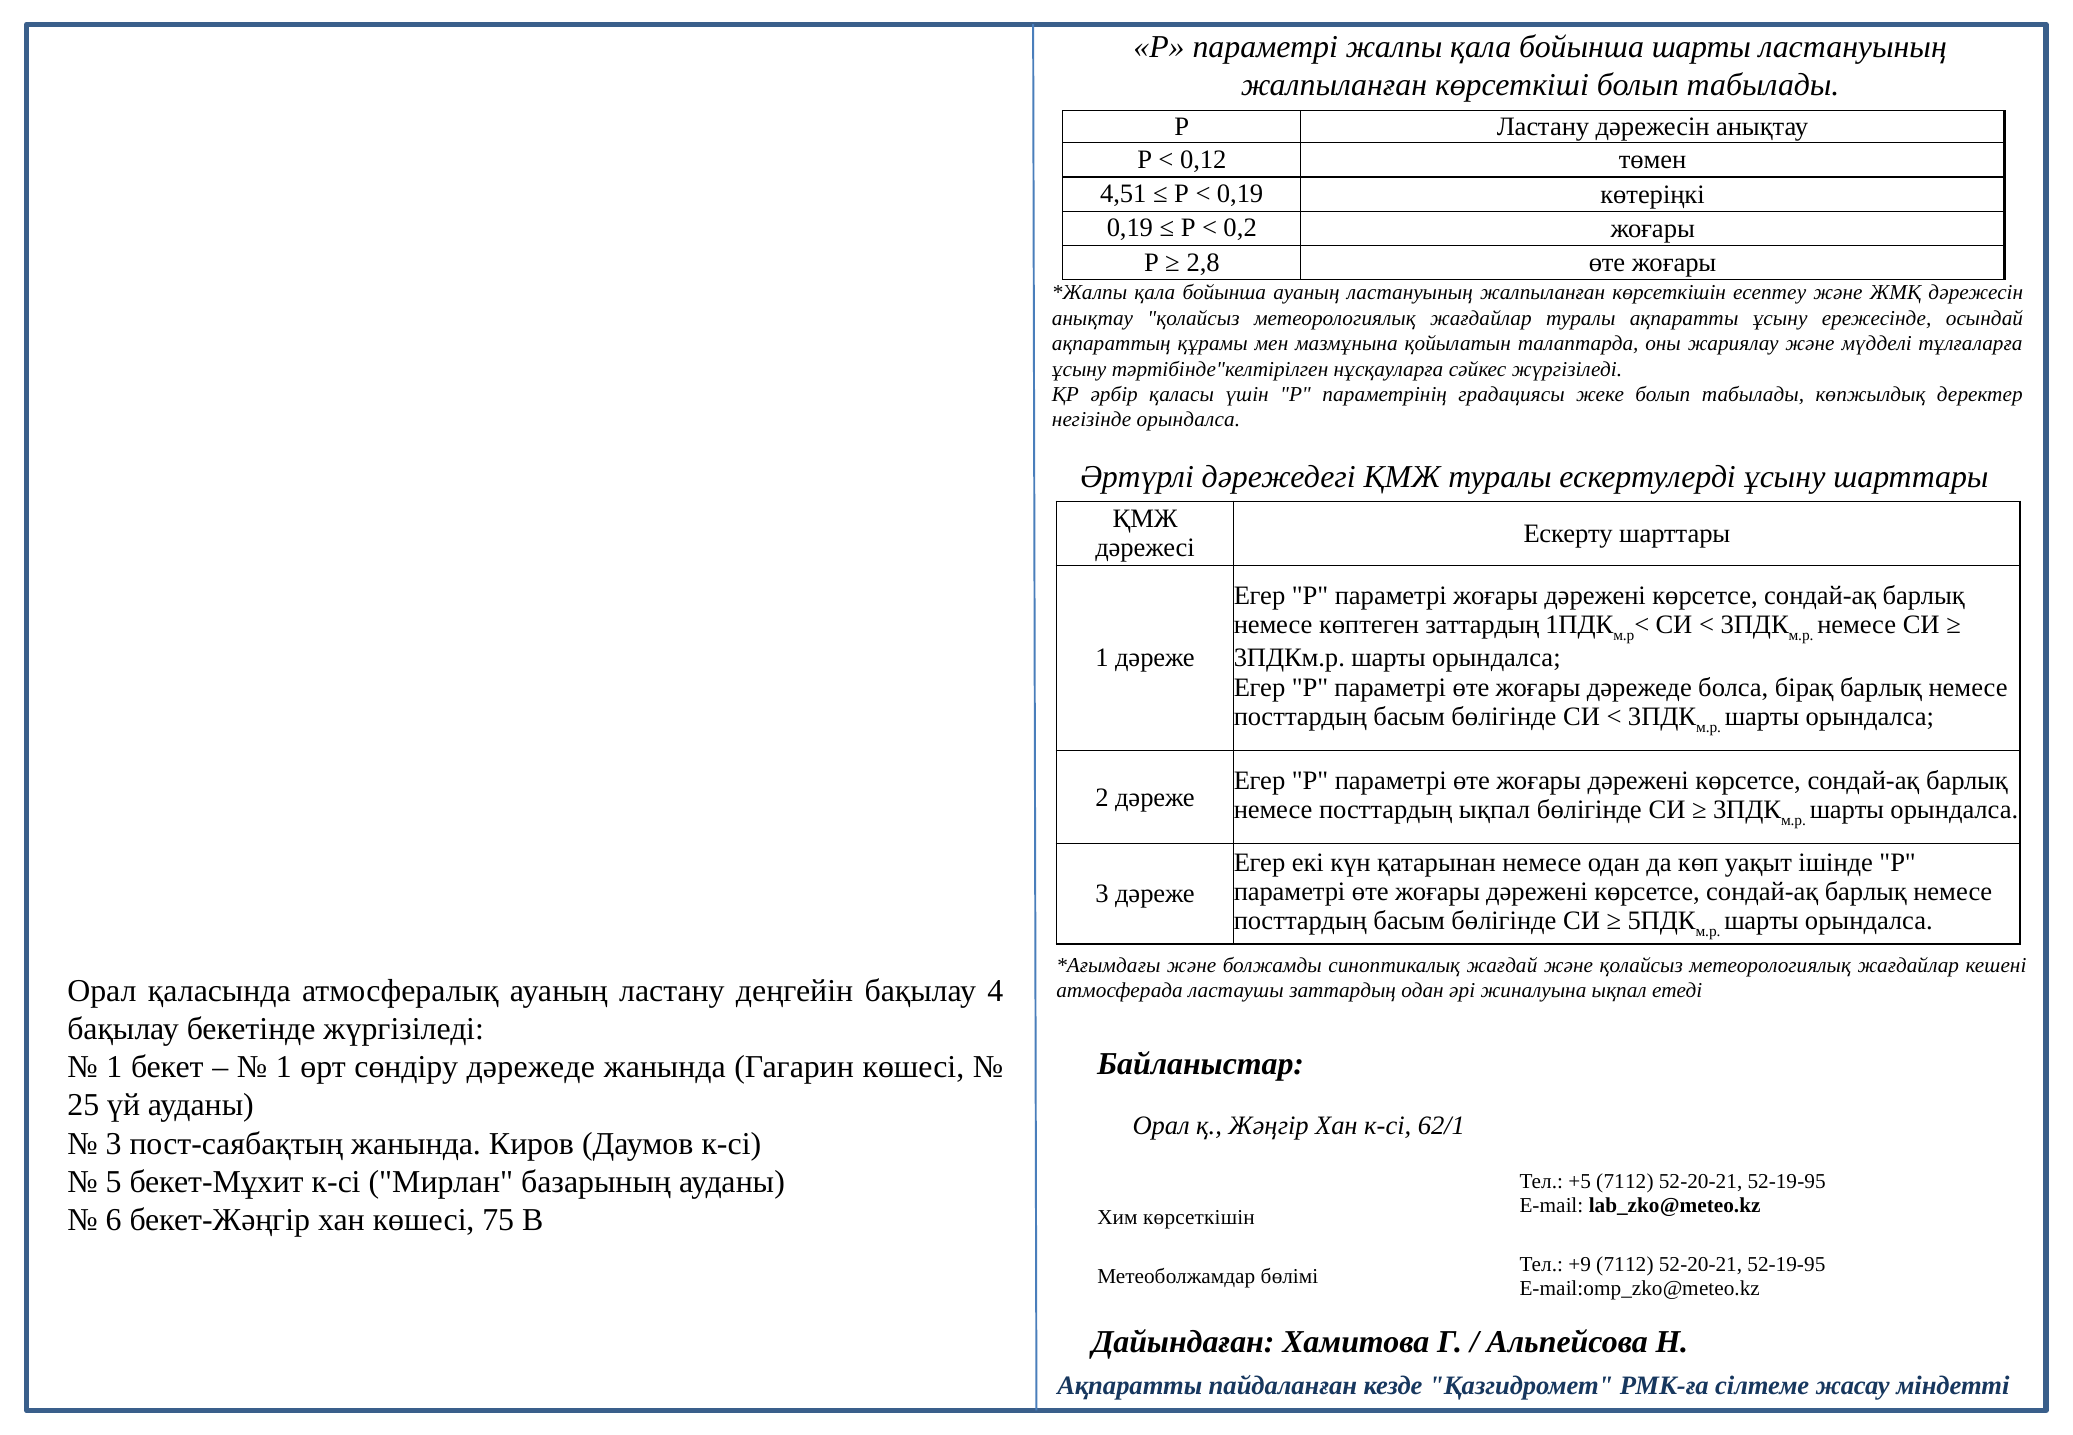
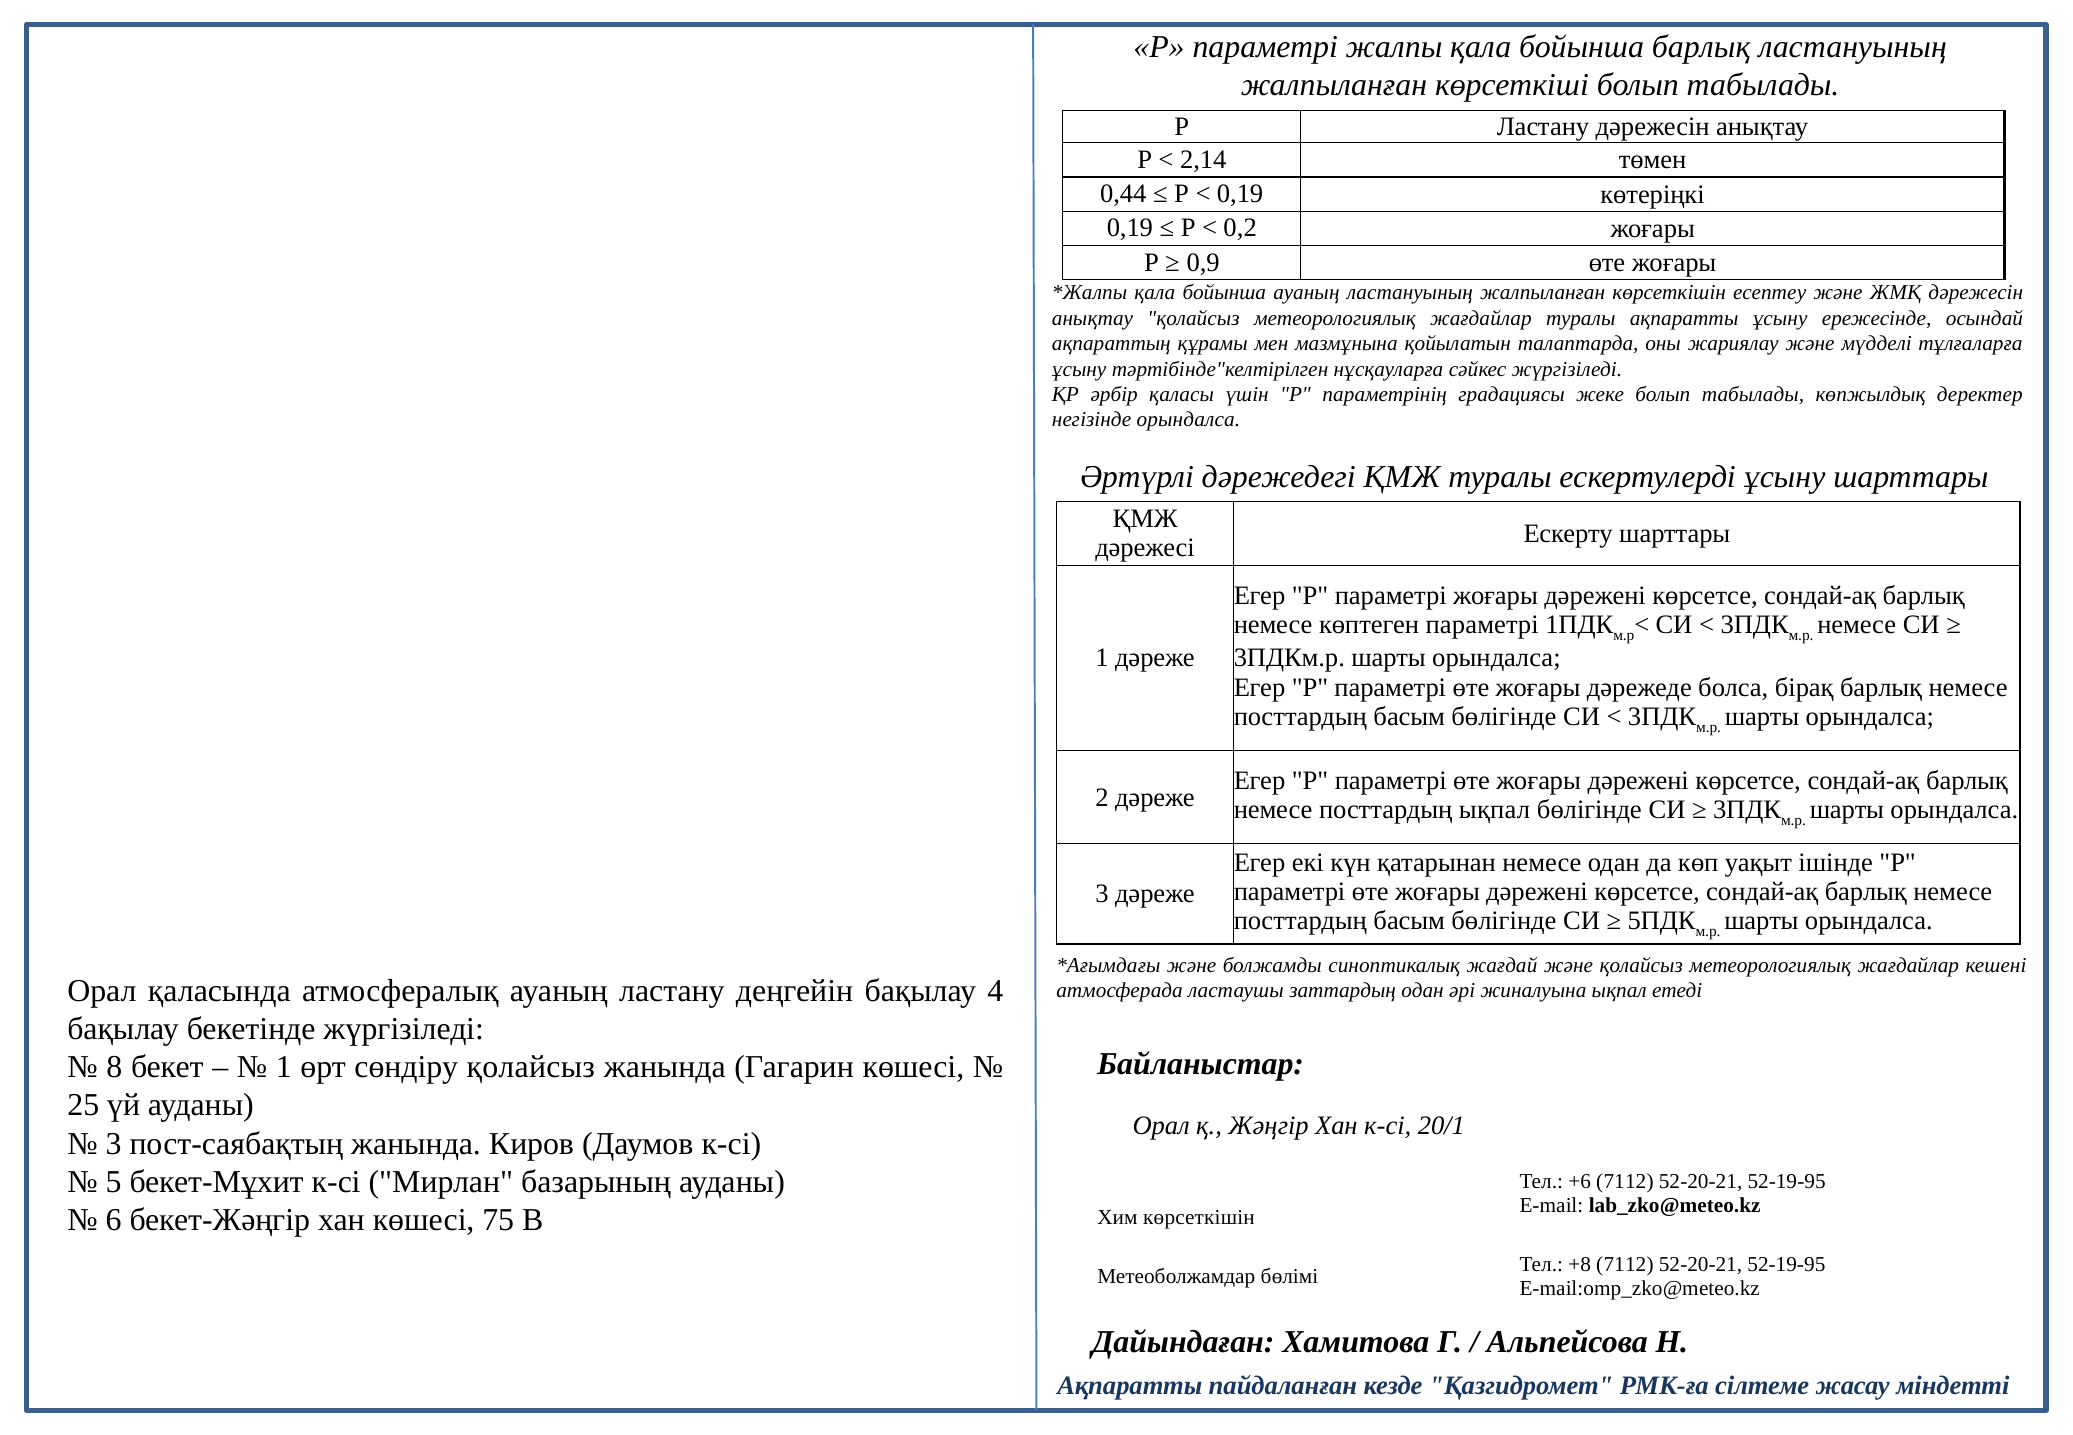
бойынша шарты: шарты -> барлық
0,12: 0,12 -> 2,14
4,51: 4,51 -> 0,44
2,8: 2,8 -> 0,9
көптеген заттардың: заттардың -> параметрі
1 at (114, 1067): 1 -> 8
сөндіру дәрежеде: дәрежеде -> қолайсыз
62/1: 62/1 -> 20/1
+5: +5 -> +6
+9: +9 -> +8
